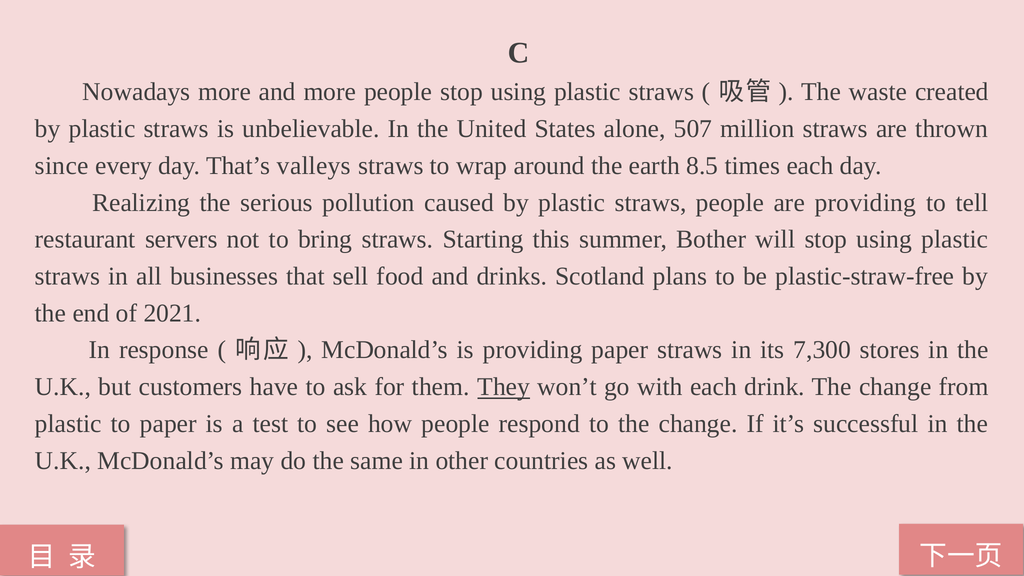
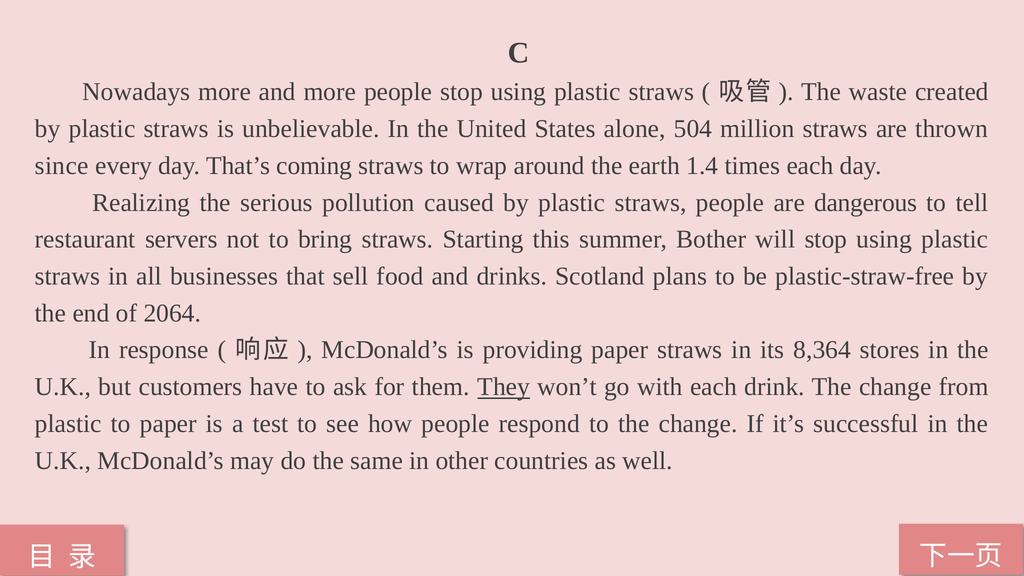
507: 507 -> 504
valleys: valleys -> coming
8.5: 8.5 -> 1.4
are providing: providing -> dangerous
2021: 2021 -> 2064
7,300: 7,300 -> 8,364
